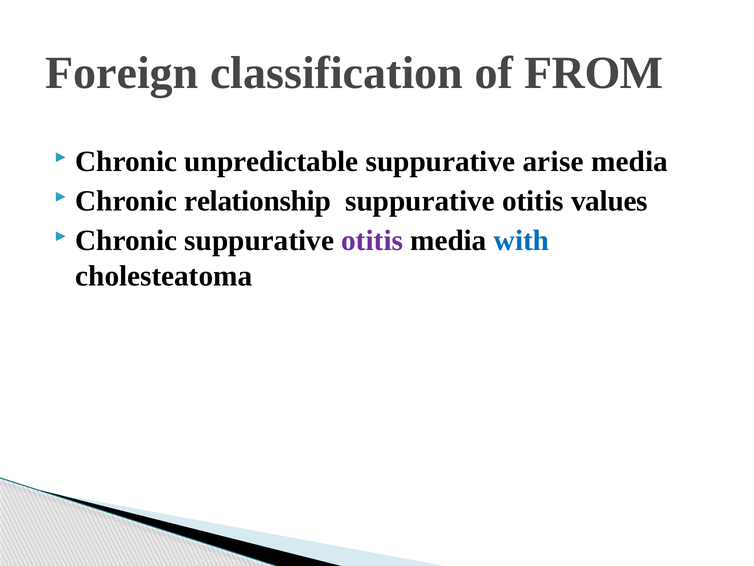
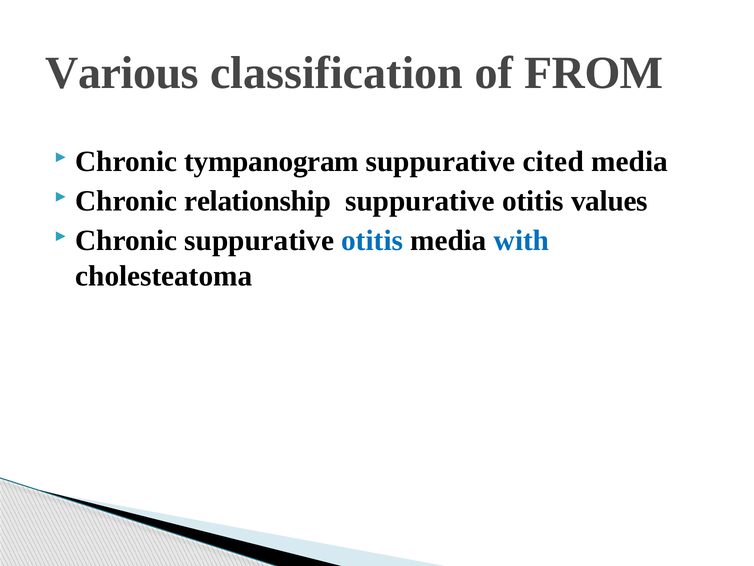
Foreign: Foreign -> Various
unpredictable: unpredictable -> tympanogram
arise: arise -> cited
otitis at (372, 240) colour: purple -> blue
